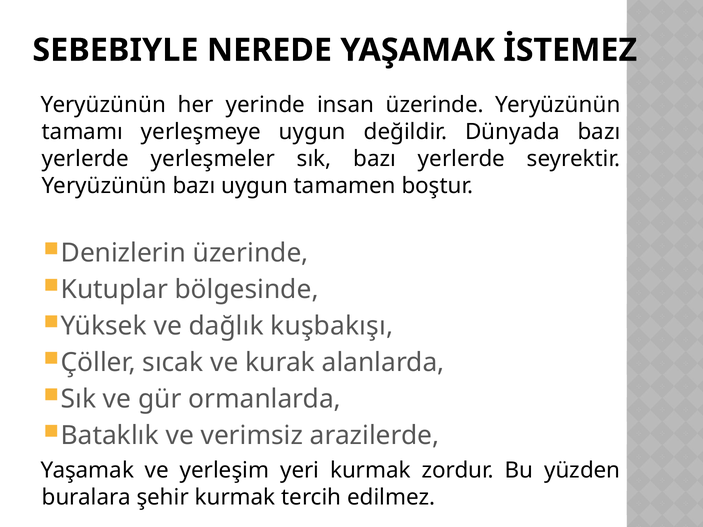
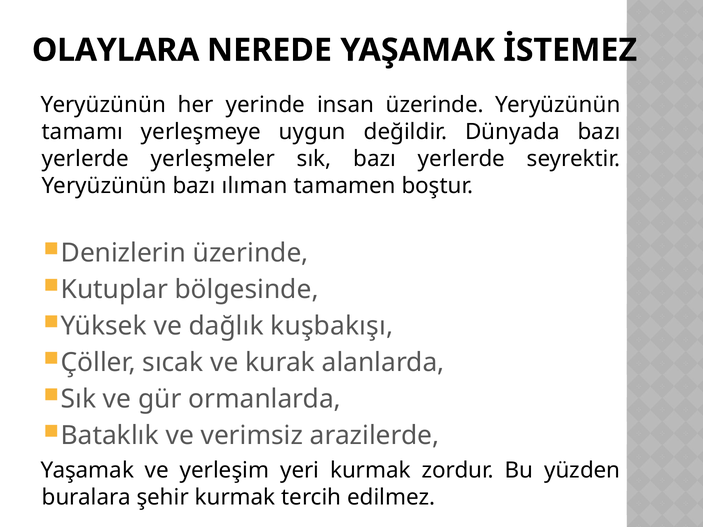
SEBEBIYLE: SEBEBIYLE -> OLAYLARA
bazı uygun: uygun -> ılıman
